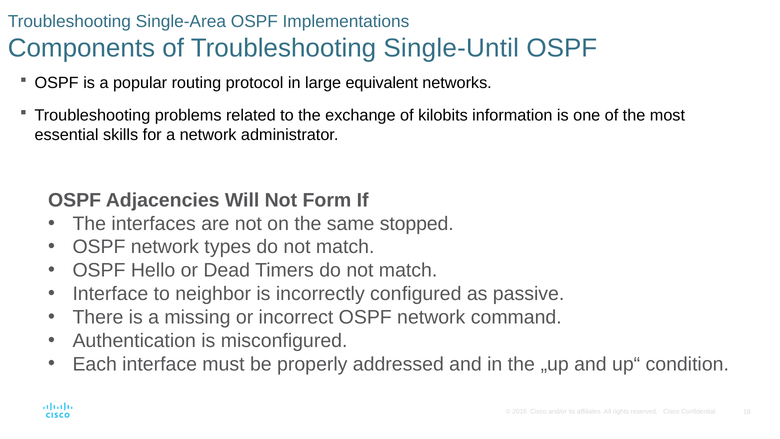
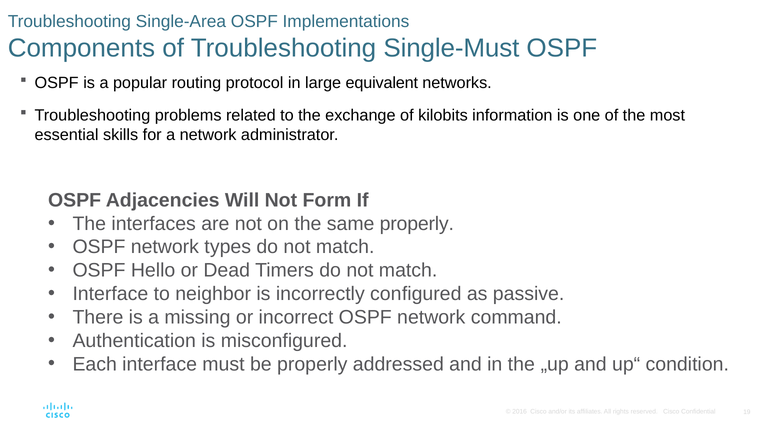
Single-Until: Single-Until -> Single-Must
same stopped: stopped -> properly
